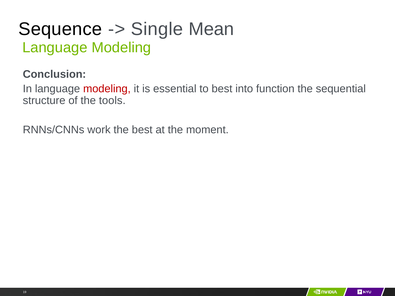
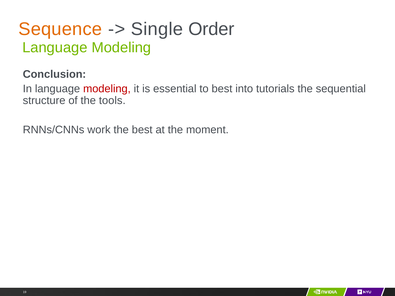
Sequence colour: black -> orange
Mean: Mean -> Order
function: function -> tutorials
